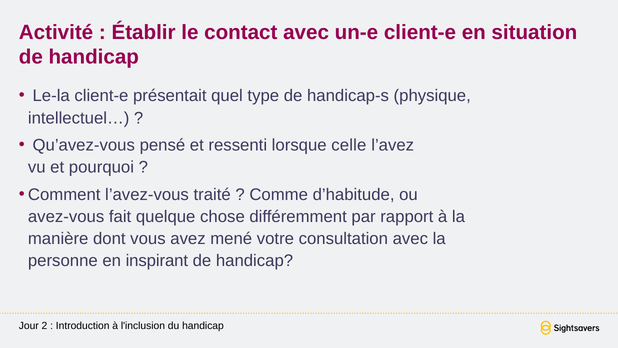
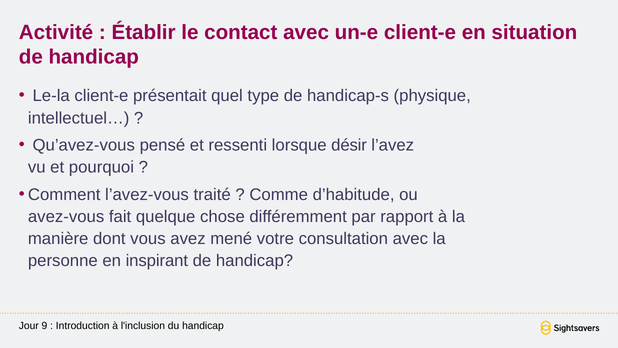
celle: celle -> désir
2: 2 -> 9
